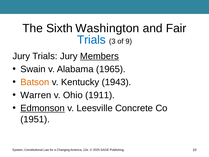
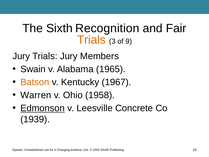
Washington: Washington -> Recognition
Trials at (91, 40) colour: blue -> orange
Members underline: present -> none
1943: 1943 -> 1967
1911: 1911 -> 1958
1951: 1951 -> 1939
